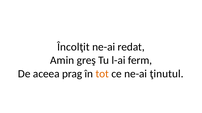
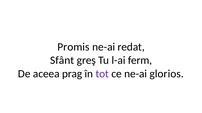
Încolţit: Încolţit -> Promis
Amin: Amin -> Sfânt
tot colour: orange -> purple
ţinutul: ţinutul -> glorios
